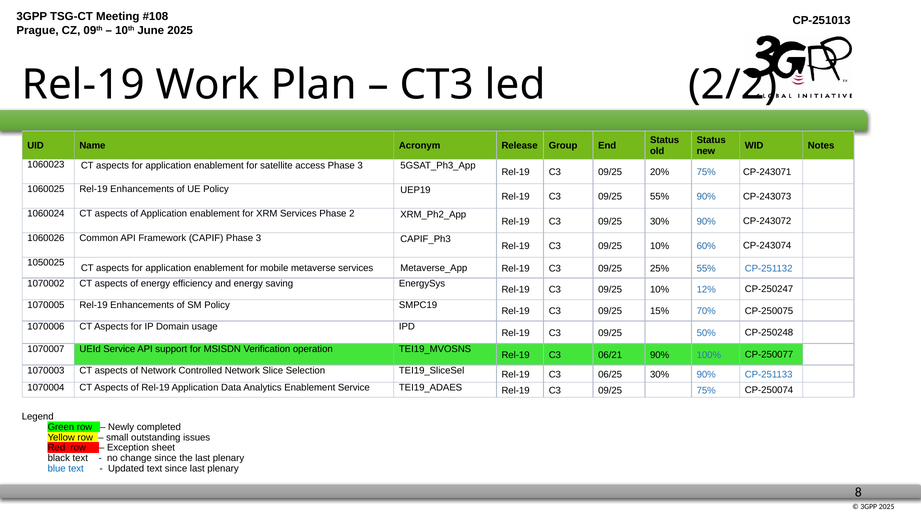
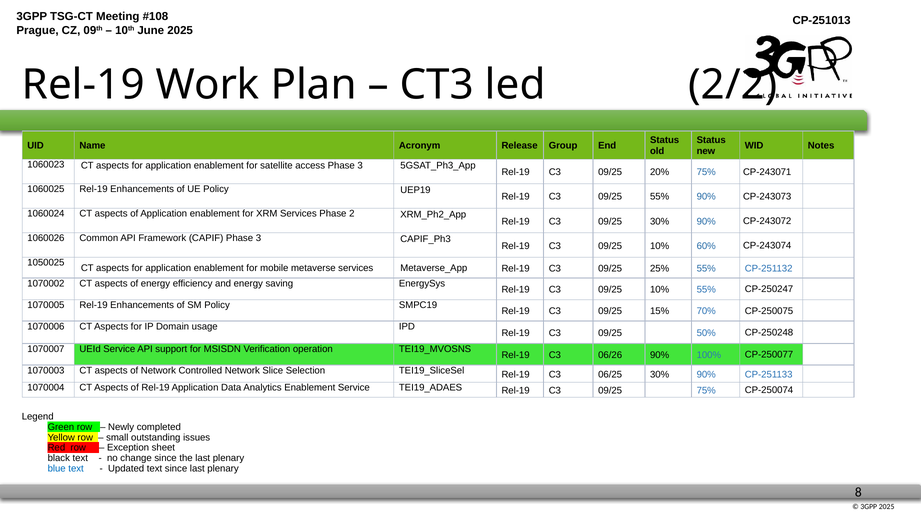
10% 12%: 12% -> 55%
06/21: 06/21 -> 06/26
